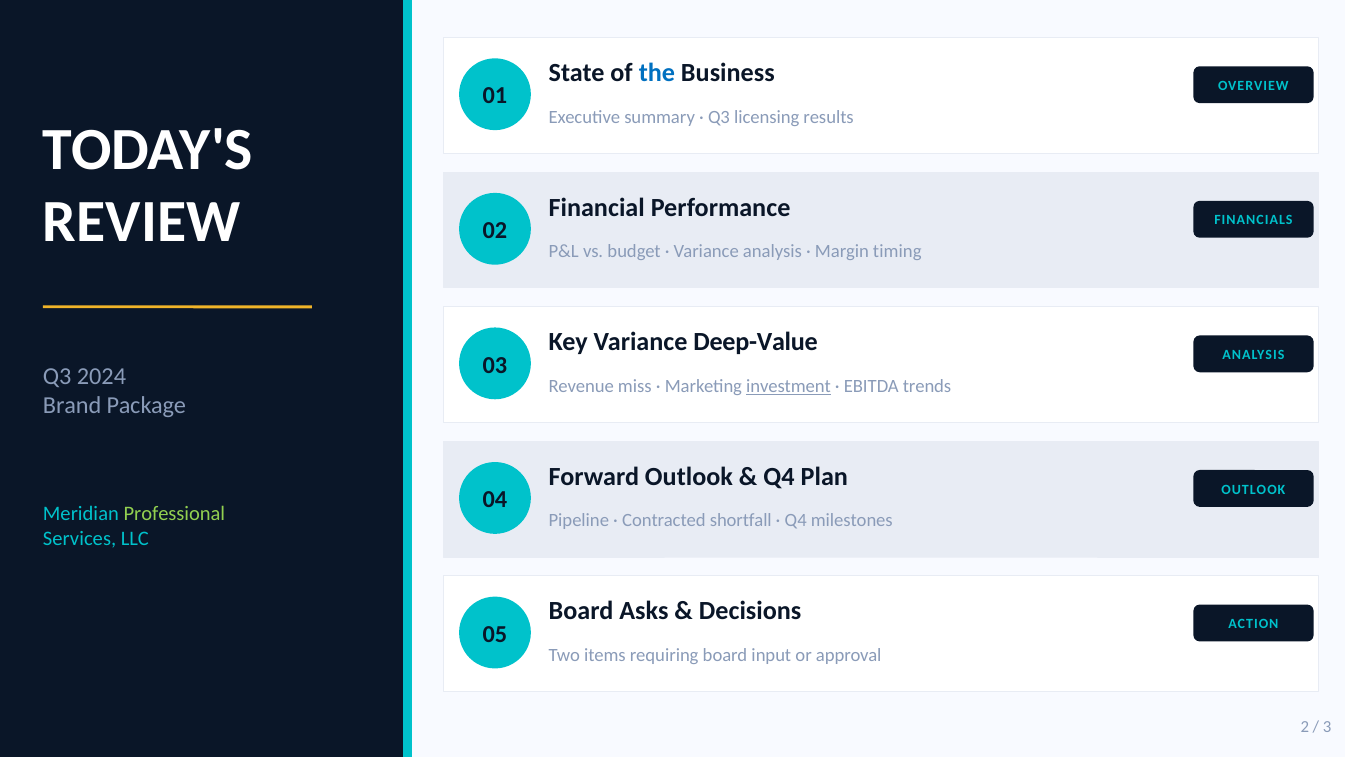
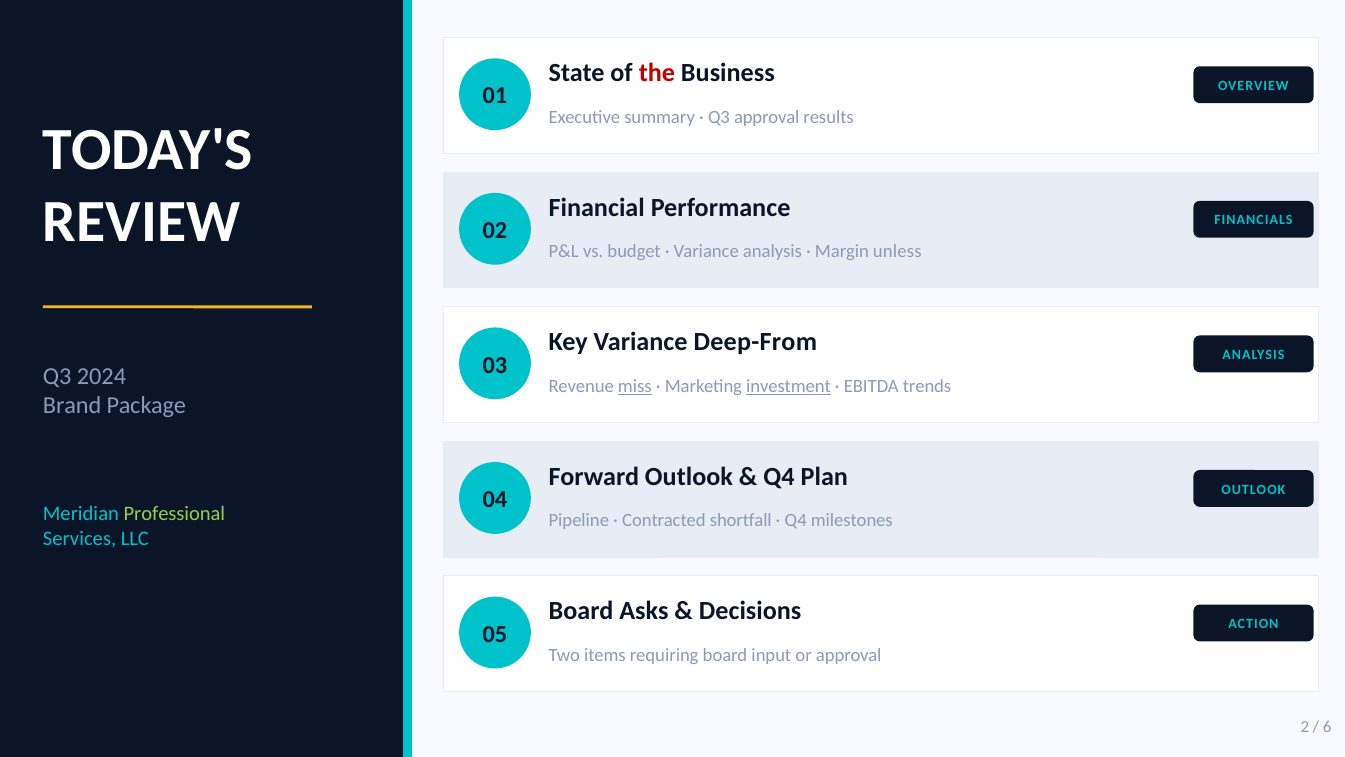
the colour: blue -> red
Q3 licensing: licensing -> approval
timing: timing -> unless
Deep-Value: Deep-Value -> Deep-From
miss underline: none -> present
3: 3 -> 6
